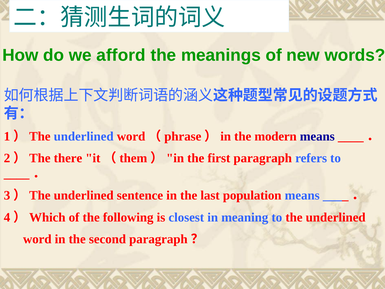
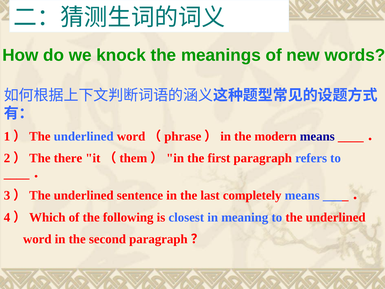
afford: afford -> knock
population: population -> completely
